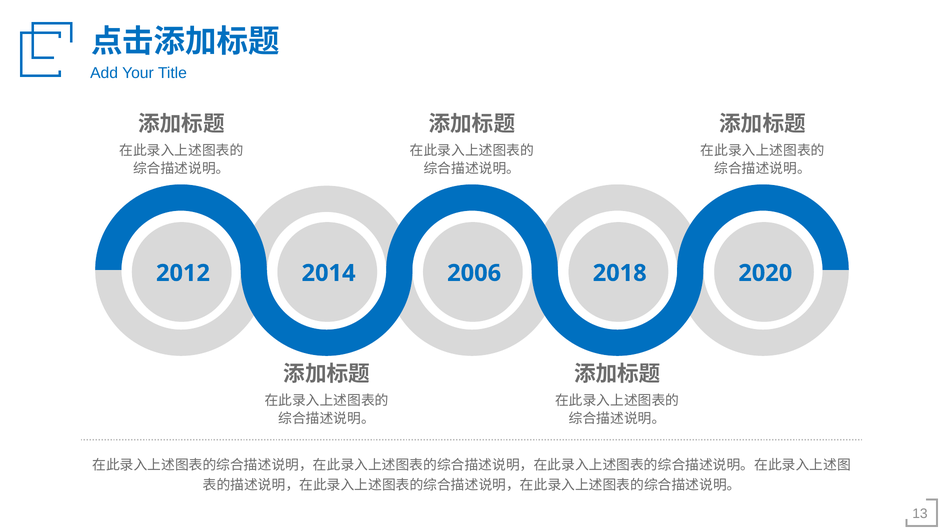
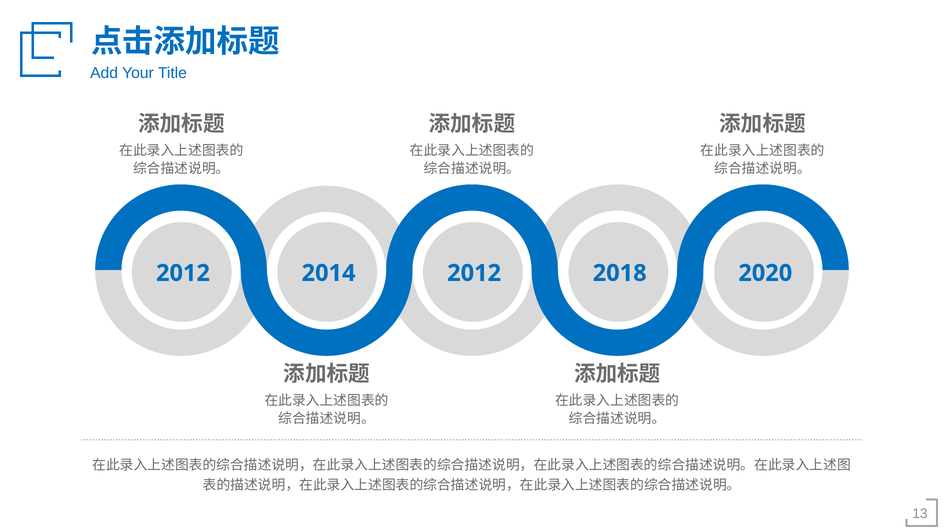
2006 at (474, 273): 2006 -> 2012
